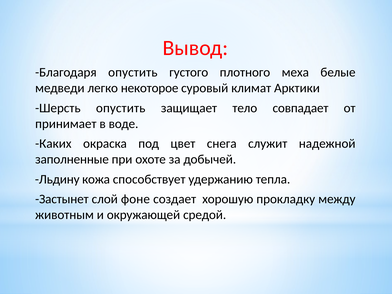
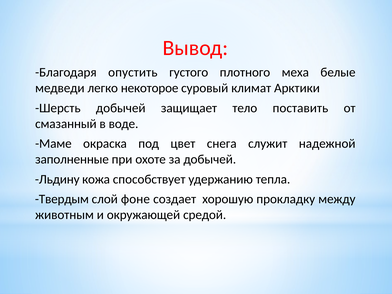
Шерсть опустить: опустить -> добычей
совпадает: совпадает -> поставить
принимает: принимает -> смазанный
Каких: Каких -> Маме
Застынет: Застынет -> Твердым
